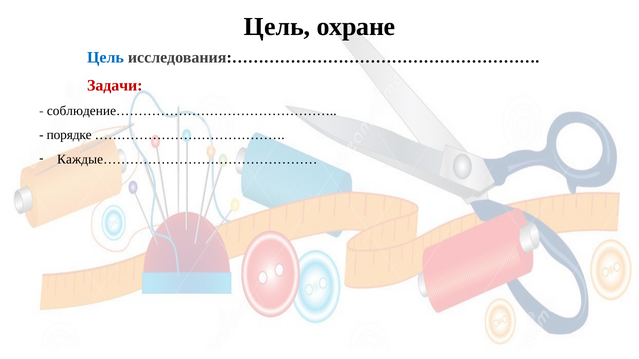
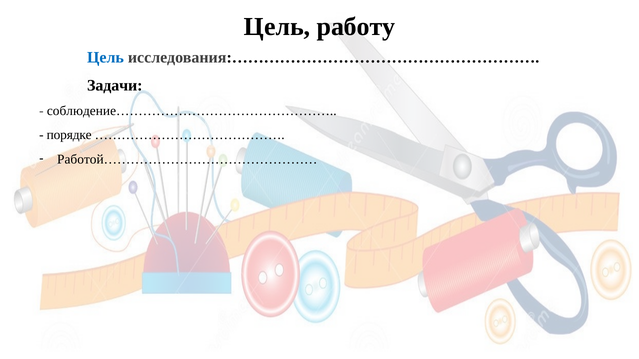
охране: охране -> работу
Задачи colour: red -> black
Каждые…………………………………………: Каждые………………………………………… -> Работой…………………………………………
